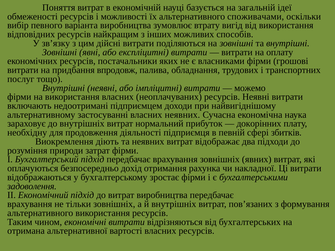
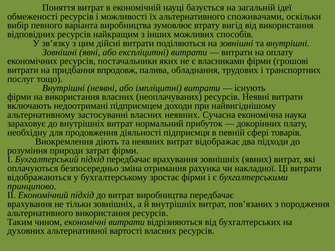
можемо: можемо -> існують
збитків: збитків -> товарів
дохід: дохід -> зміна
задоволення: задоволення -> принципово
формування: формування -> породження
отримана: отримана -> духовних
